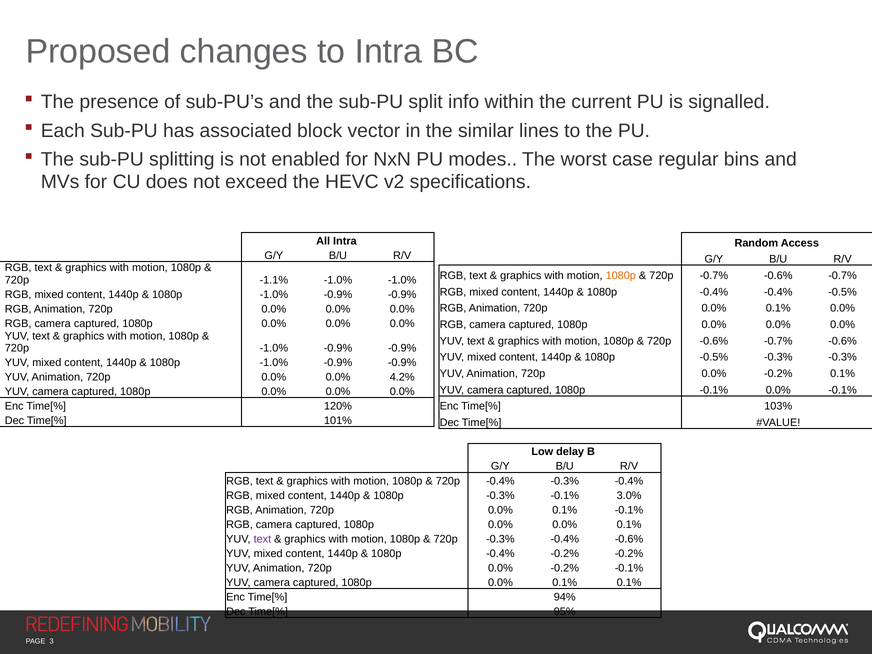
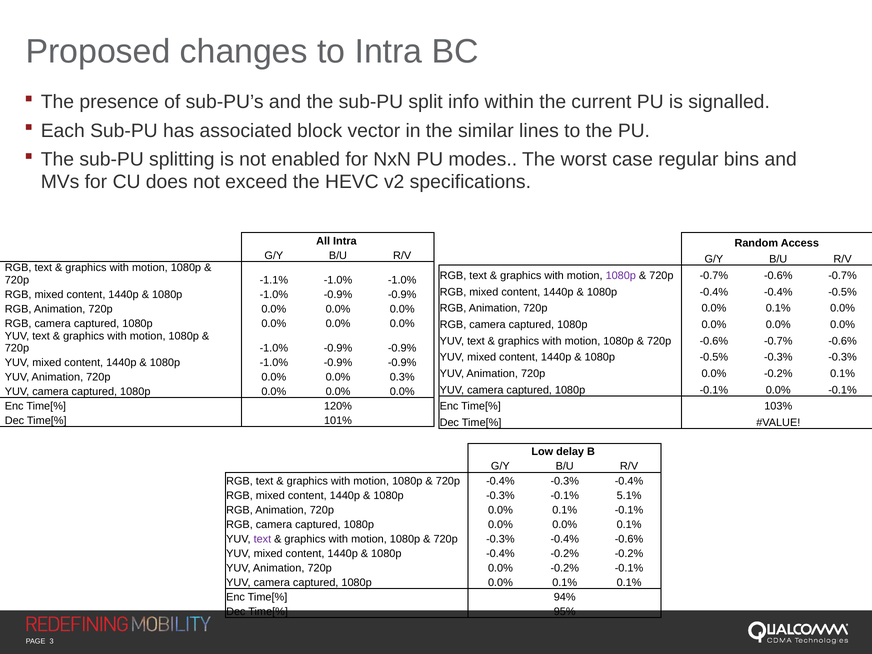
1080p at (621, 276) colour: orange -> purple
4.2%: 4.2% -> 0.3%
3.0%: 3.0% -> 5.1%
